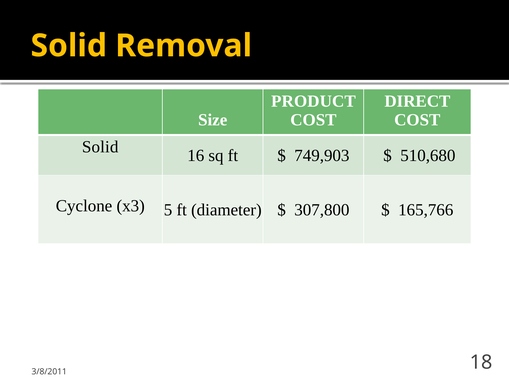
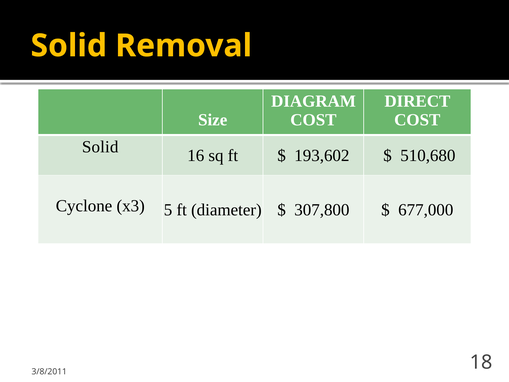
PRODUCT: PRODUCT -> DIAGRAM
749,903: 749,903 -> 193,602
165,766: 165,766 -> 677,000
